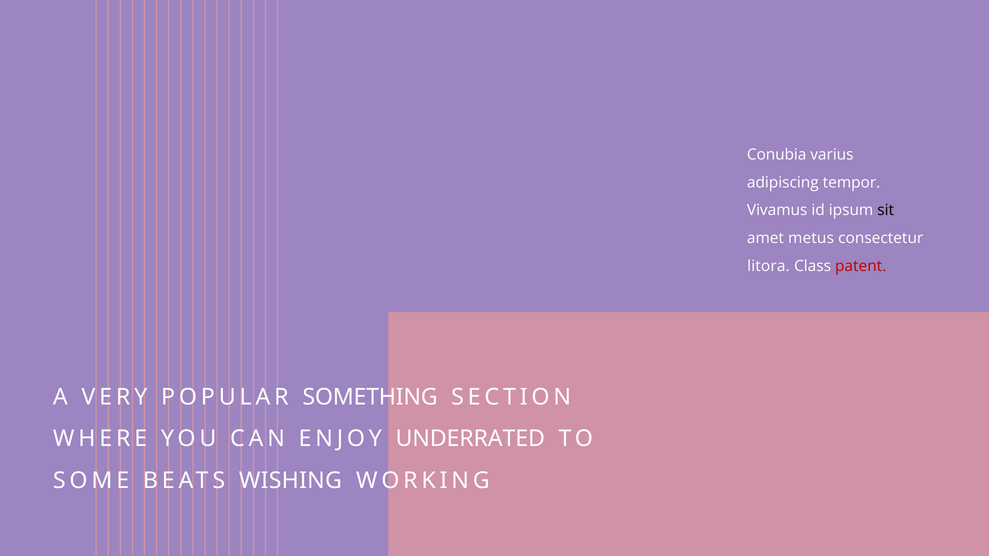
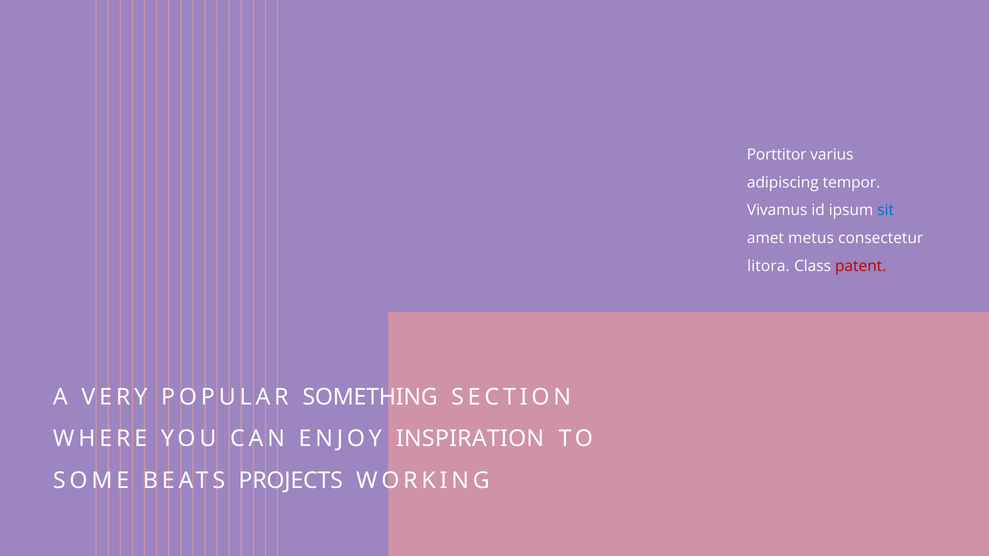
Conubia: Conubia -> Porttitor
sit colour: black -> blue
UNDERRATED: UNDERRATED -> INSPIRATION
WISHING: WISHING -> PROJECTS
